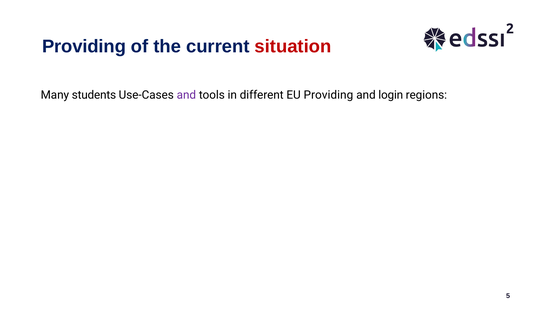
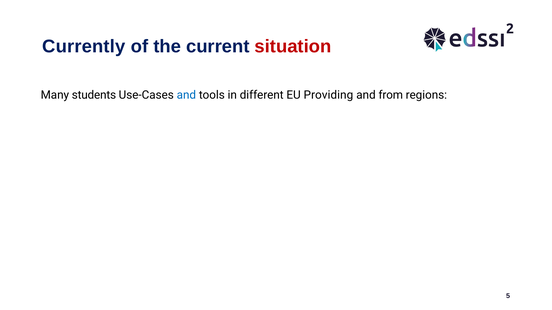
Providing at (84, 46): Providing -> Currently
and at (186, 95) colour: purple -> blue
login: login -> from
